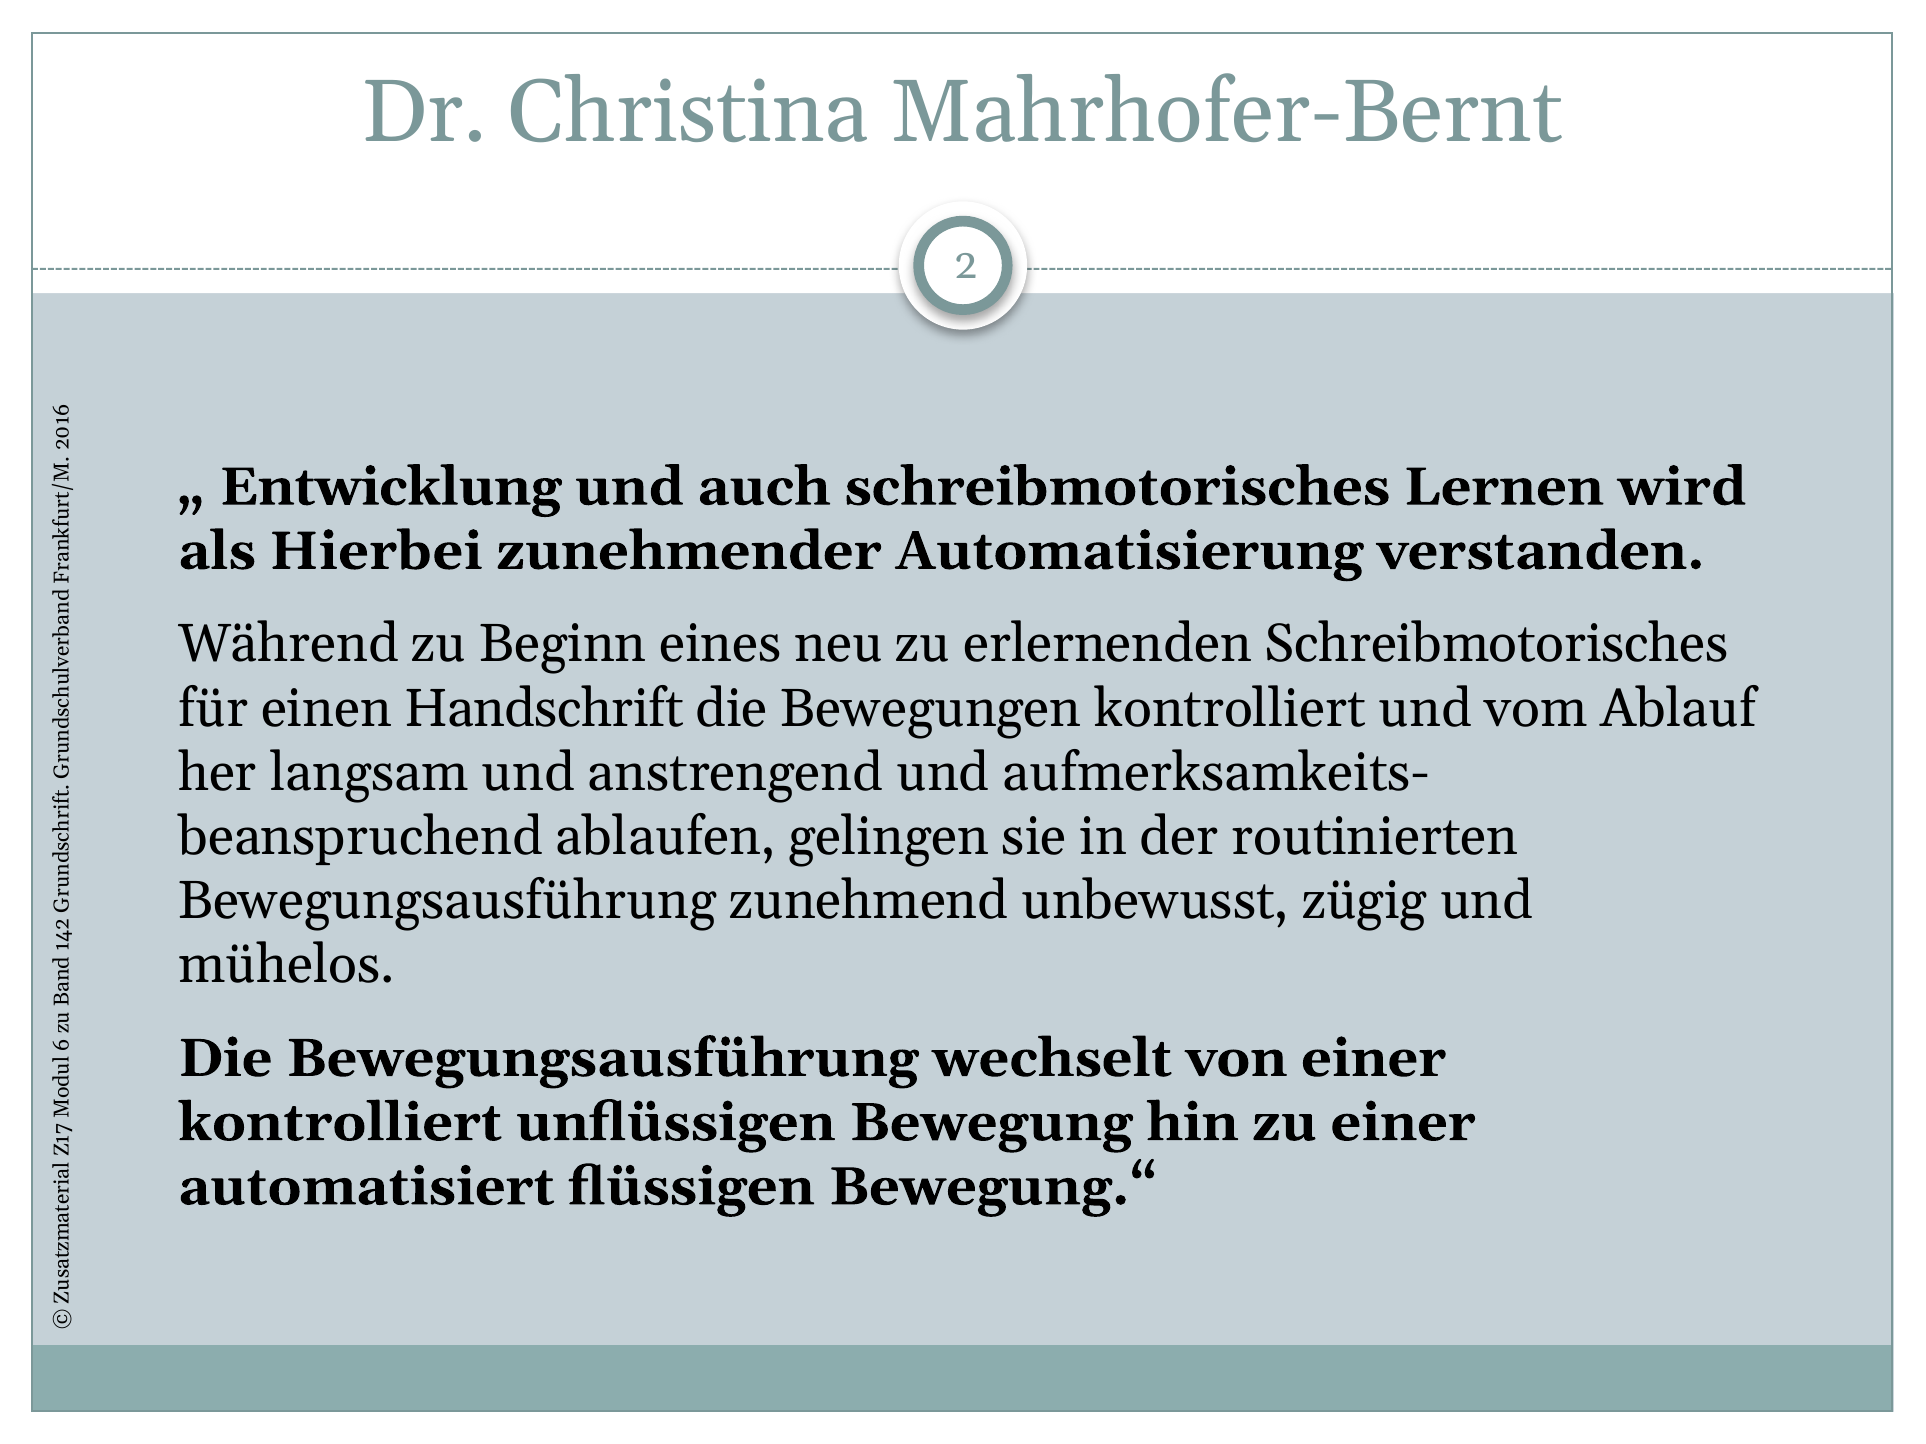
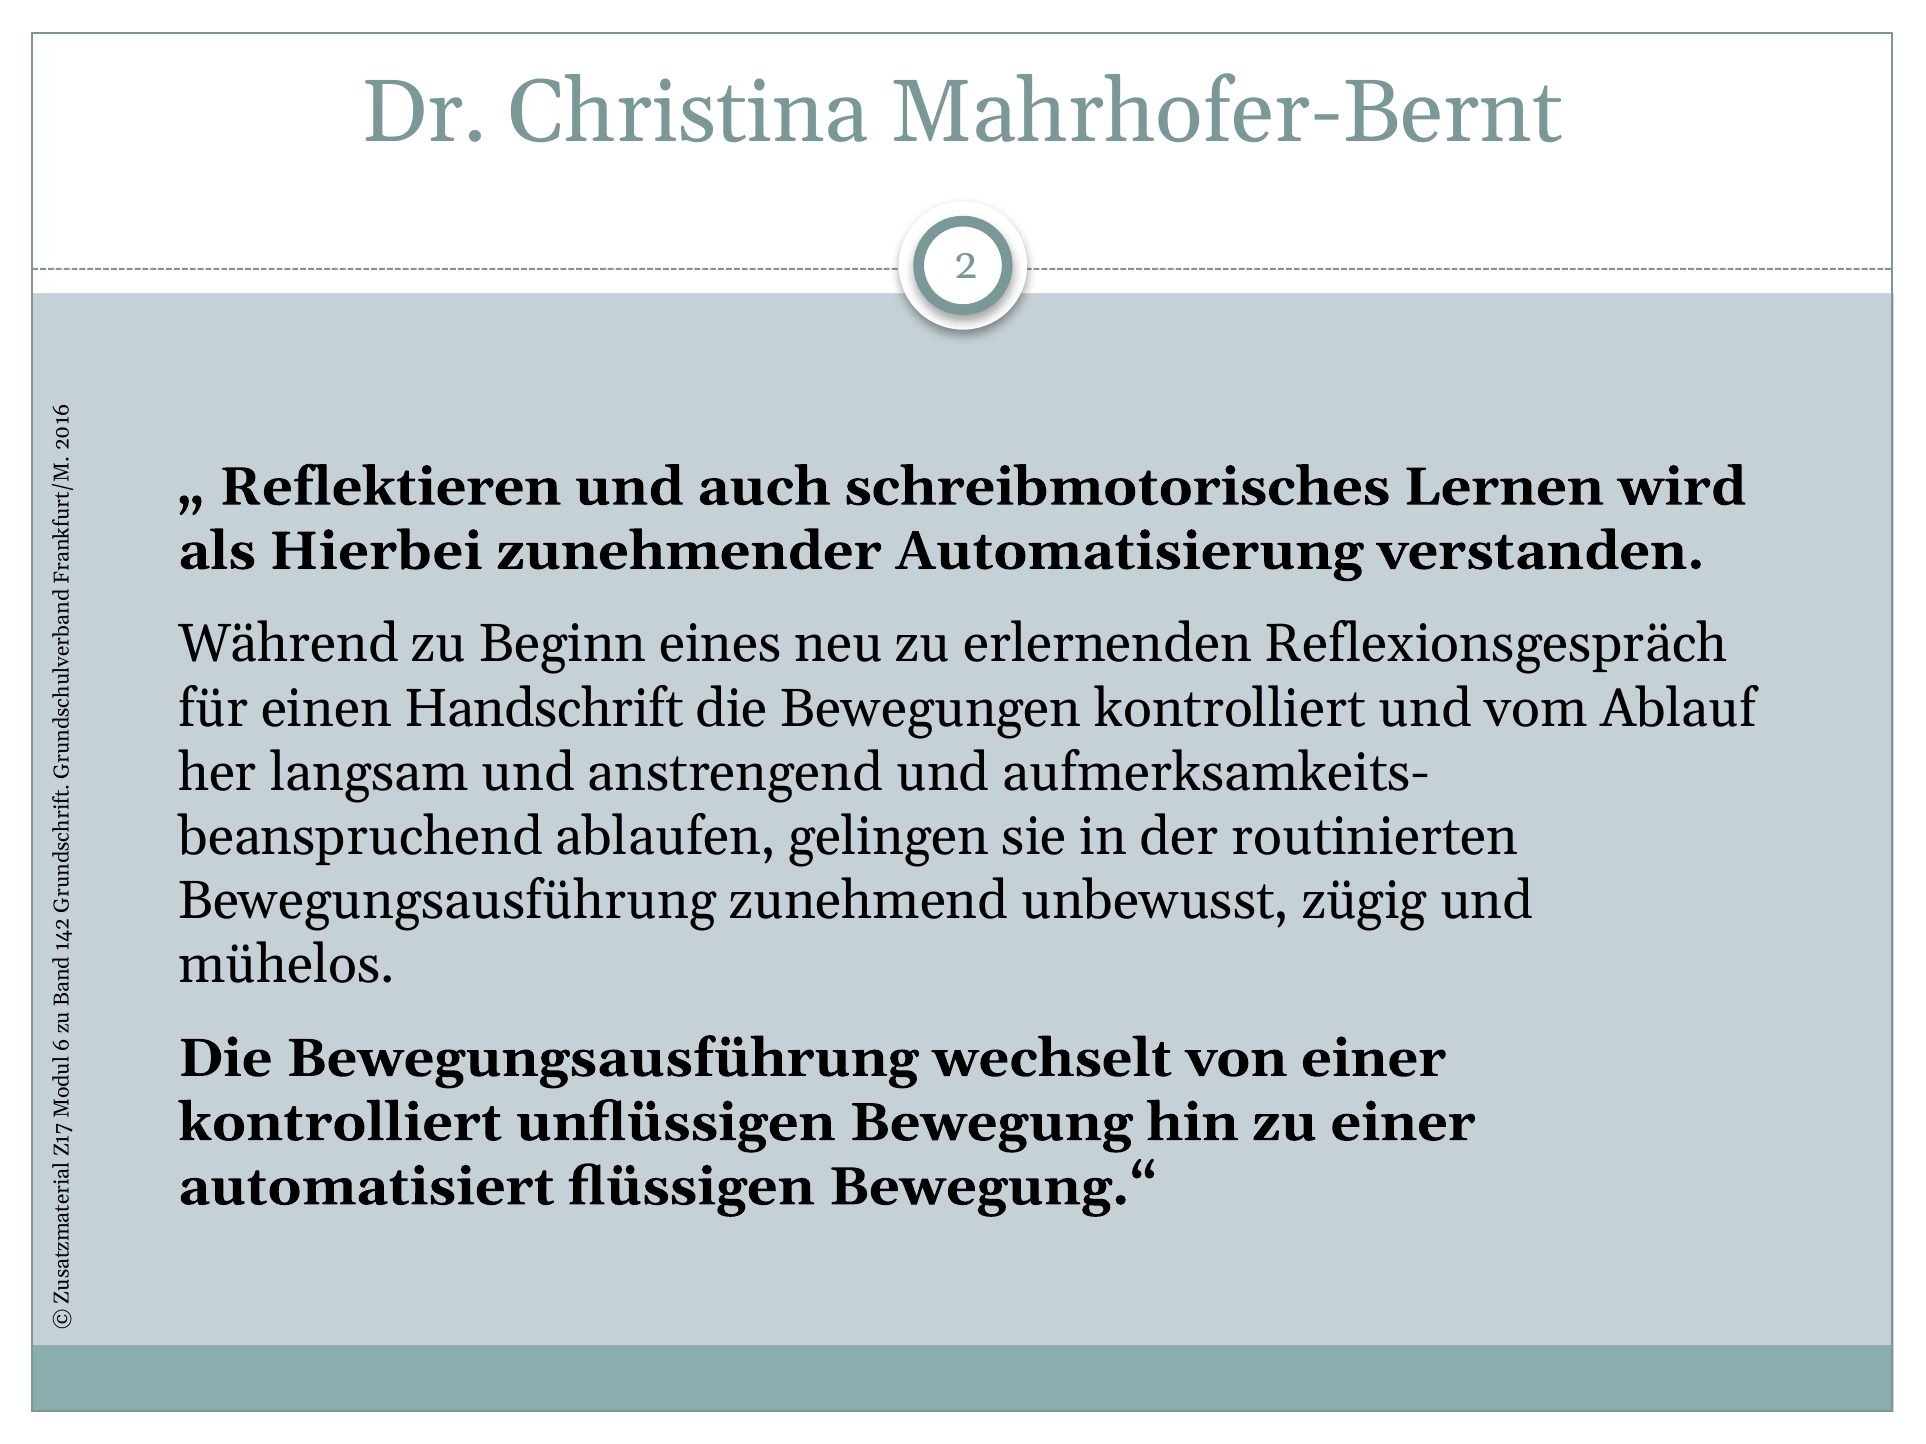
Entwicklung: Entwicklung -> Reflektieren
erlernenden Schreibmotorisches: Schreibmotorisches -> Reflexionsgespräch
